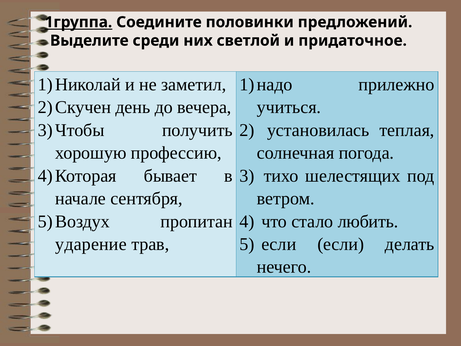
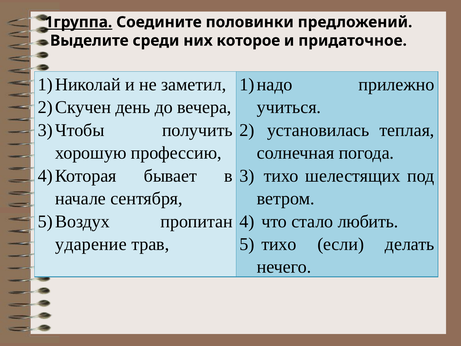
светлой: светлой -> которое
если at (279, 244): если -> тихо
